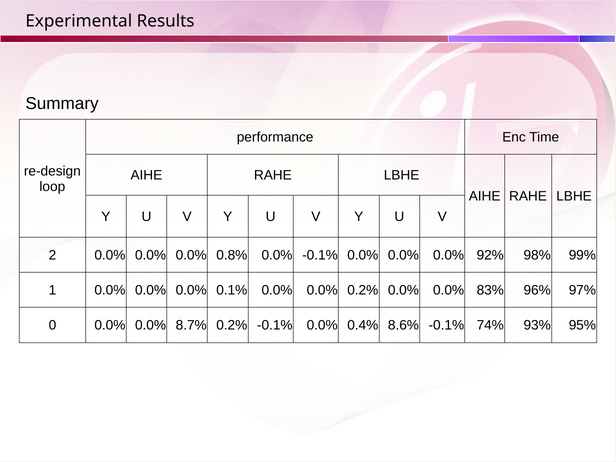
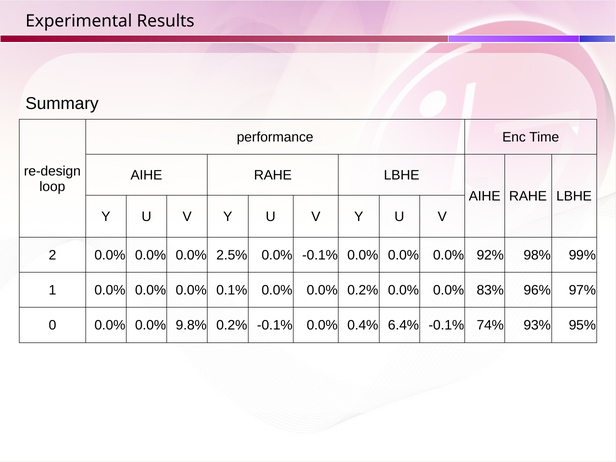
0.8%: 0.8% -> 2.5%
8.7%: 8.7% -> 9.8%
8.6%: 8.6% -> 6.4%
